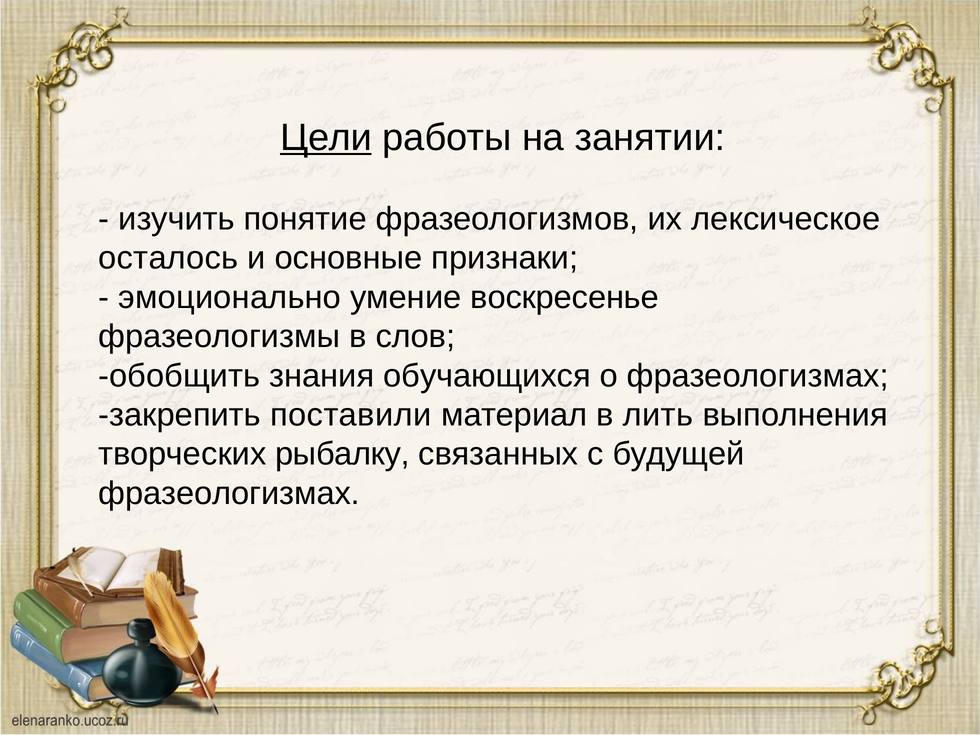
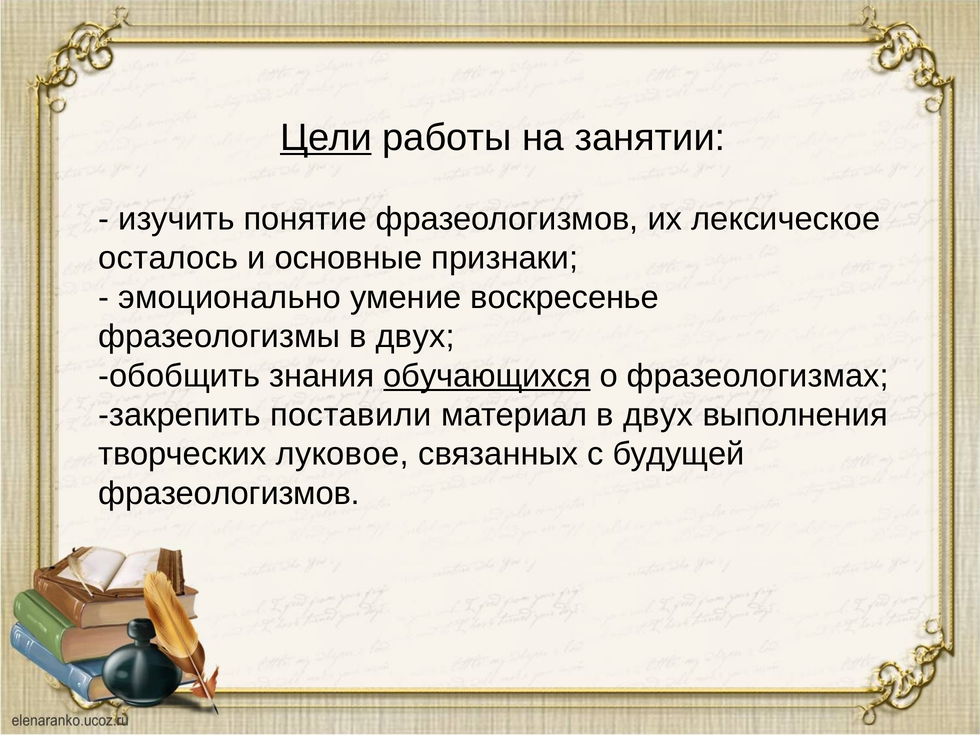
фразеологизмы в слов: слов -> двух
обучающихся underline: none -> present
материал в лить: лить -> двух
рыбалку: рыбалку -> луковое
фразеологизмах at (229, 493): фразеологизмах -> фразеологизмов
